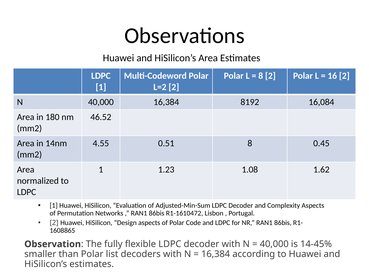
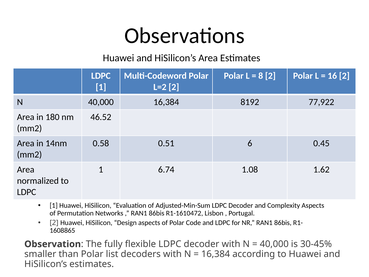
16,084: 16,084 -> 77,922
4.55: 4.55 -> 0.58
0.51 8: 8 -> 6
1.23: 1.23 -> 6.74
14-45%: 14-45% -> 30-45%
